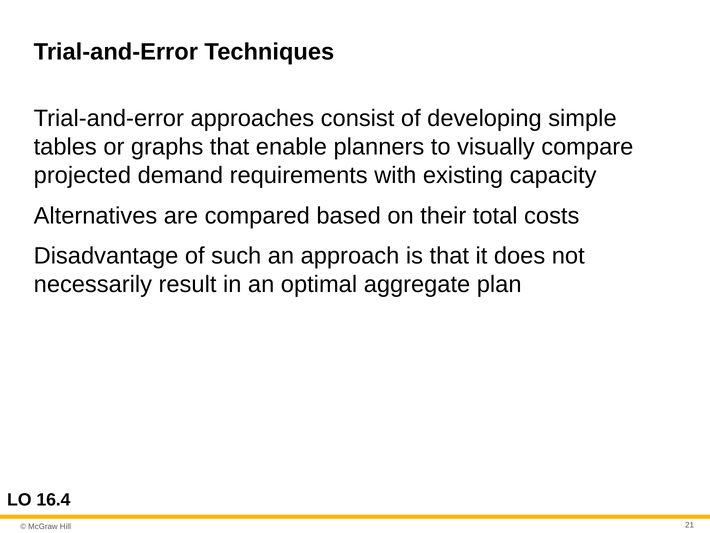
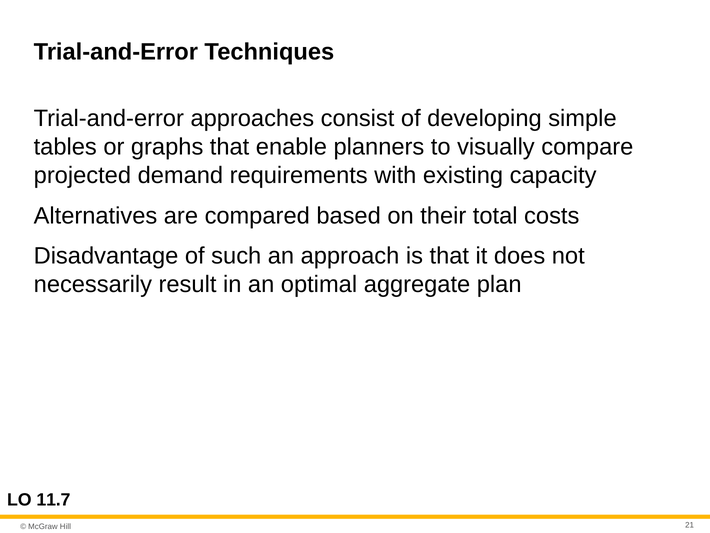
16.4: 16.4 -> 11.7
